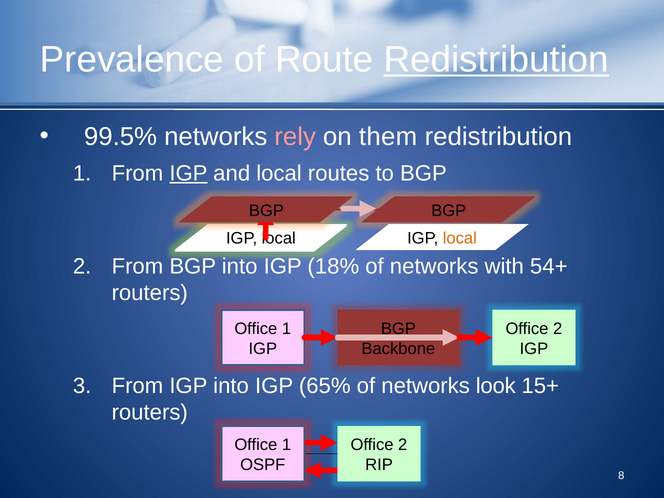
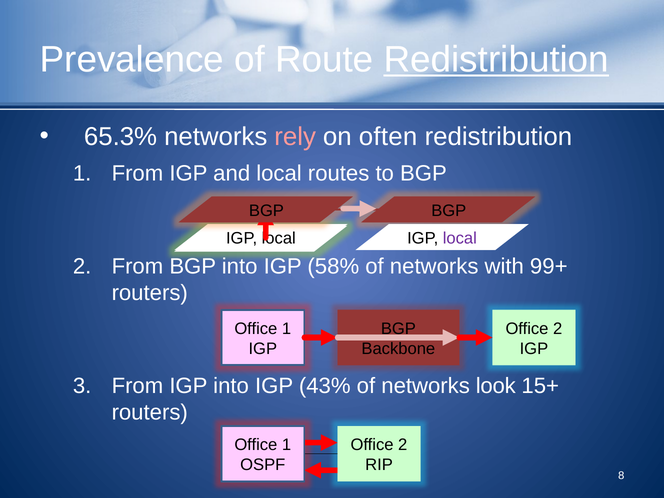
99.5%: 99.5% -> 65.3%
them: them -> often
IGP at (188, 173) underline: present -> none
local at (460, 238) colour: orange -> purple
18%: 18% -> 58%
54+: 54+ -> 99+
65%: 65% -> 43%
